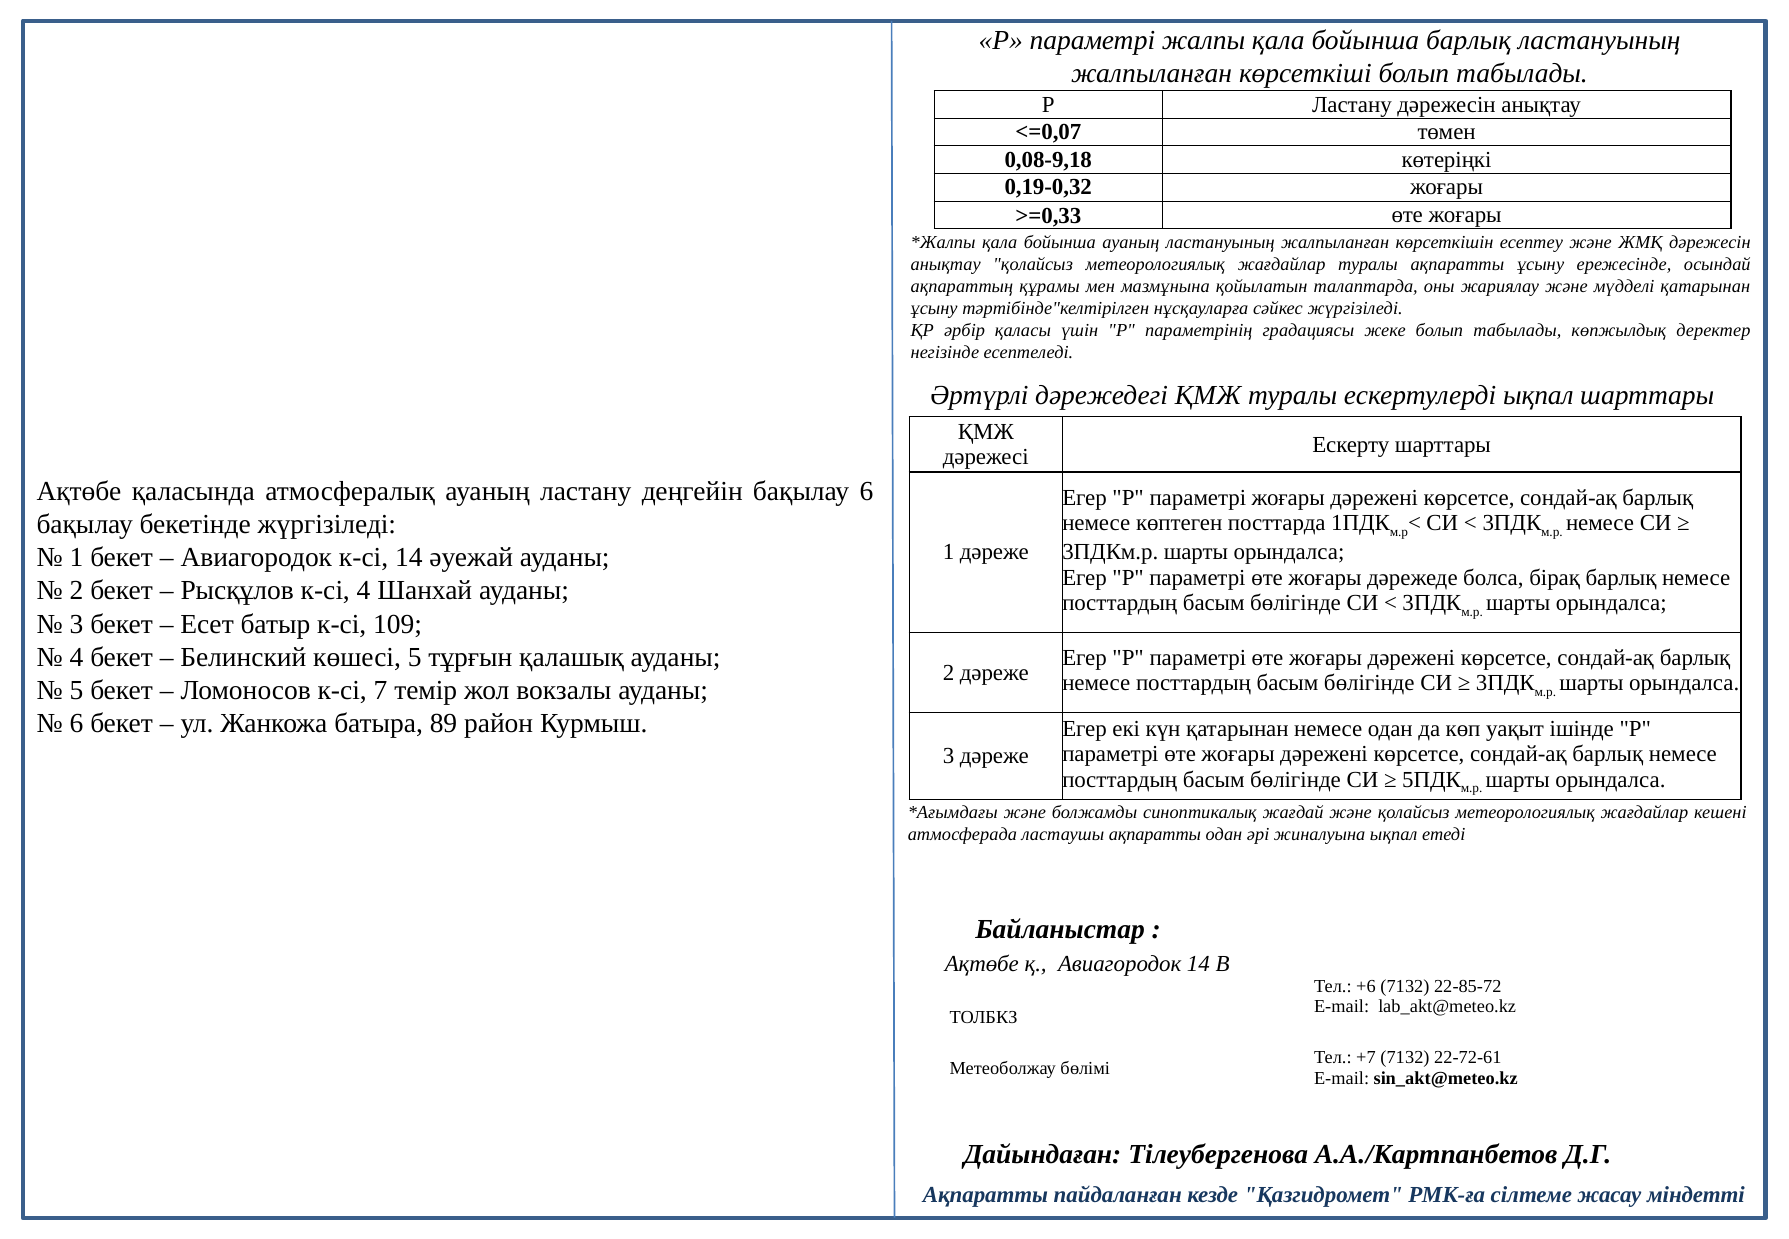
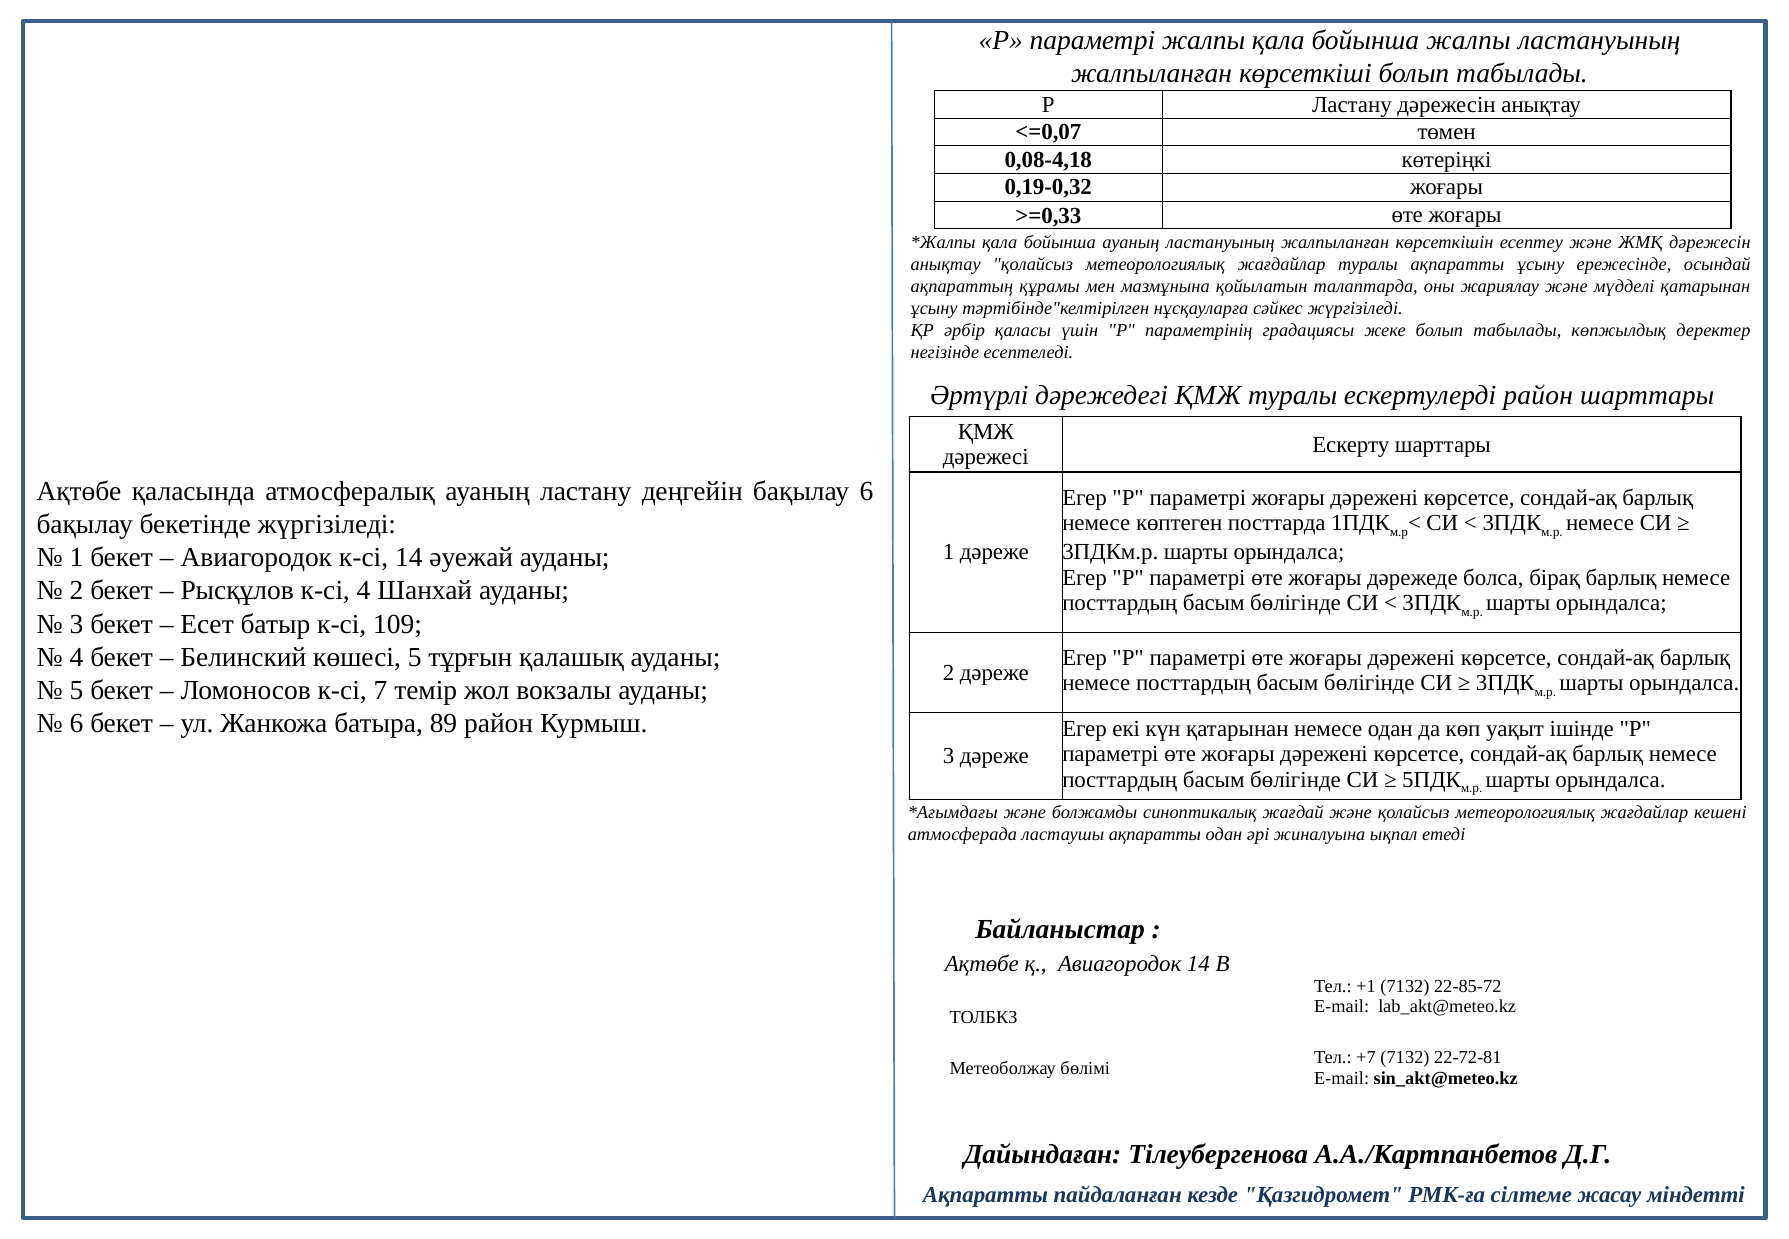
бойынша барлық: барлық -> жалпы
0,08-9,18: 0,08-9,18 -> 0,08-4,18
ескертулерді ықпал: ықпал -> район
+6: +6 -> +1
22-72-61: 22-72-61 -> 22-72-81
